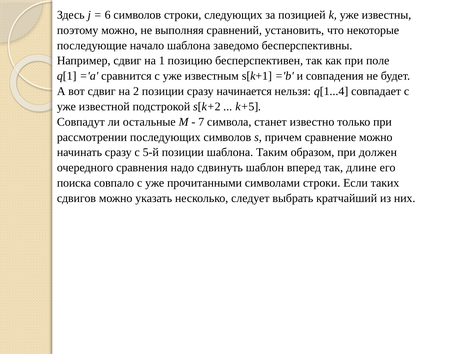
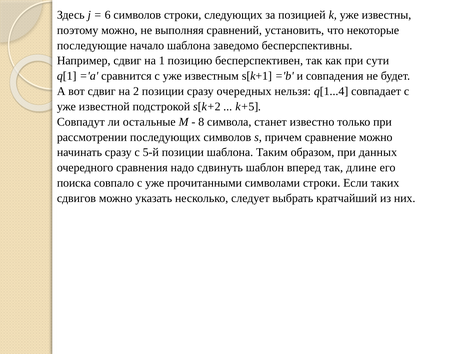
поле: поле -> сути
начинается: начинается -> очередных
7: 7 -> 8
должен: должен -> данных
